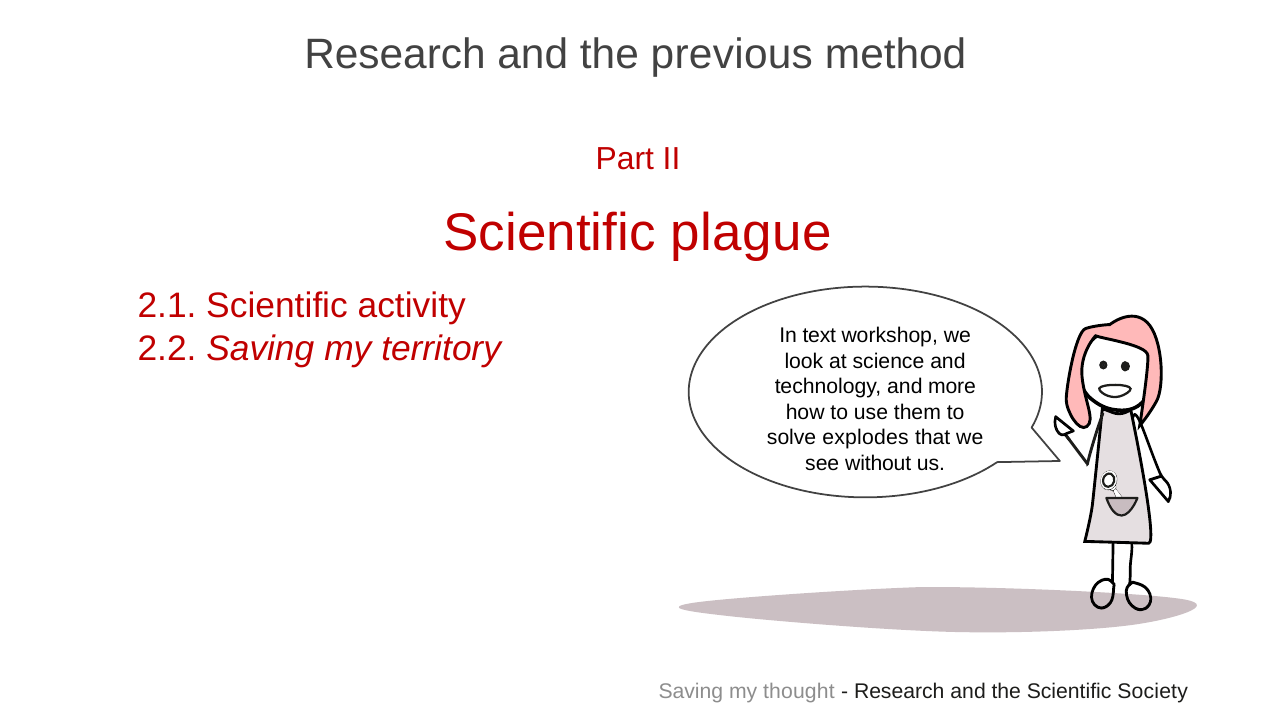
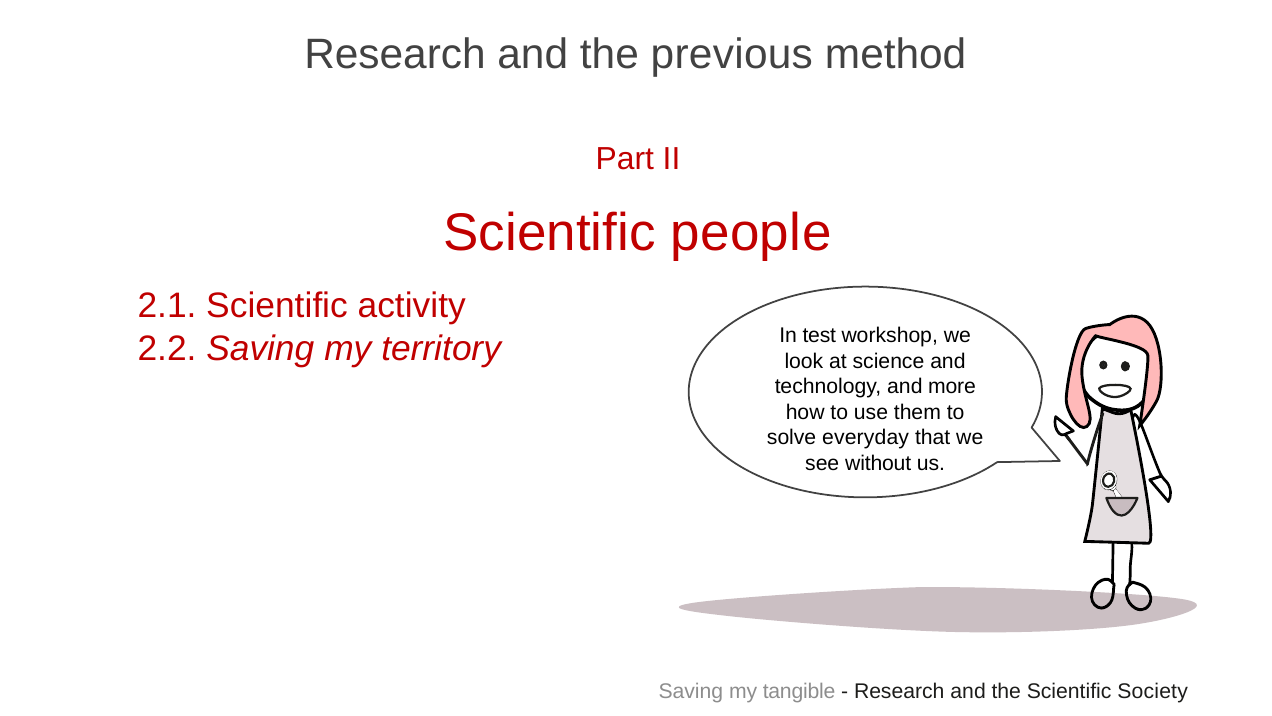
plague: plague -> people
text: text -> test
explodes: explodes -> everyday
thought: thought -> tangible
